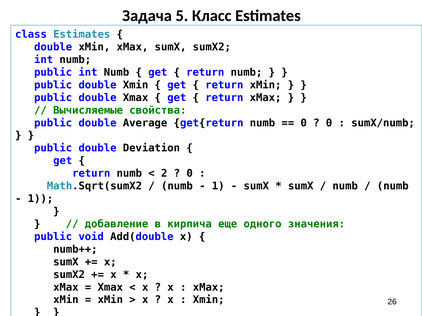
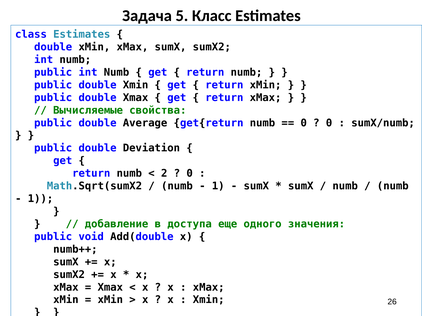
кирпича: кирпича -> доступа
